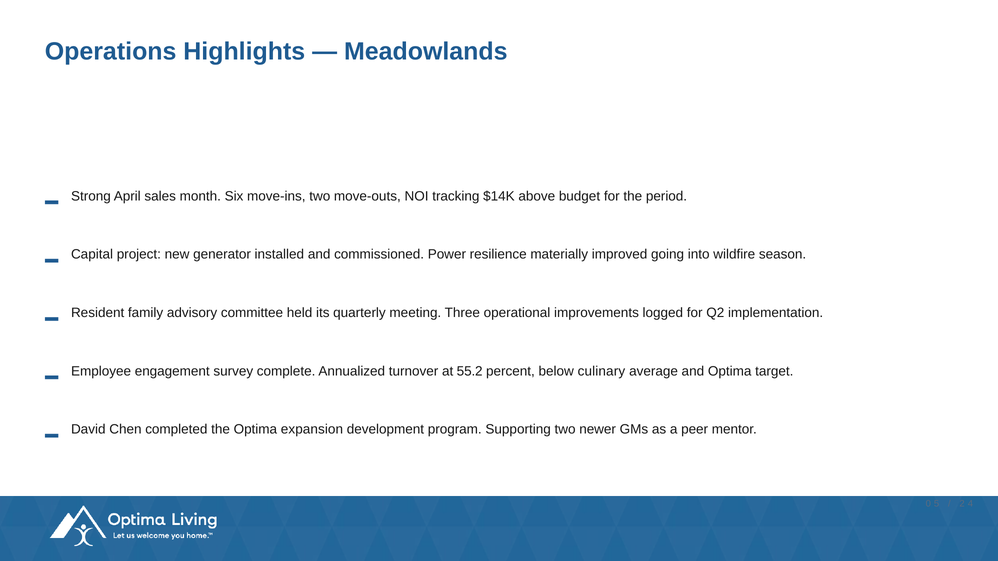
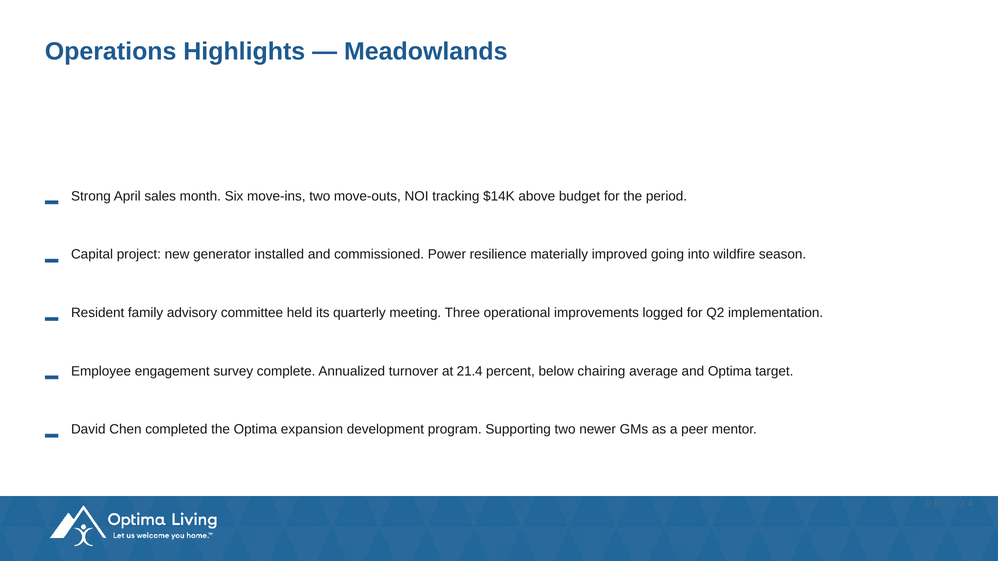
55.2: 55.2 -> 21.4
culinary: culinary -> chairing
